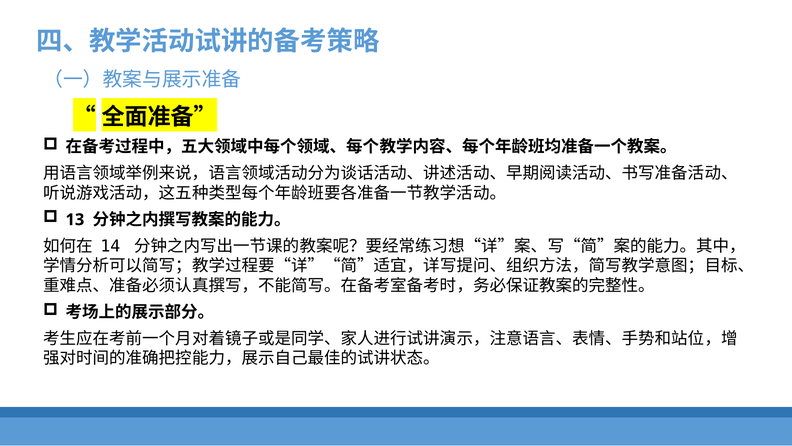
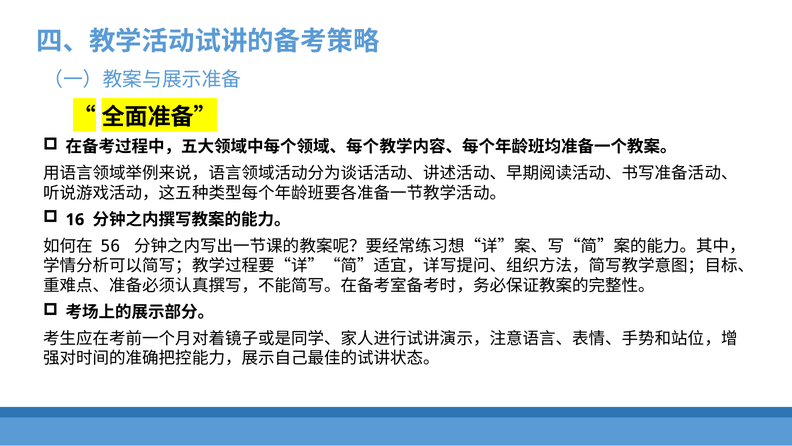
13: 13 -> 16
14: 14 -> 56
